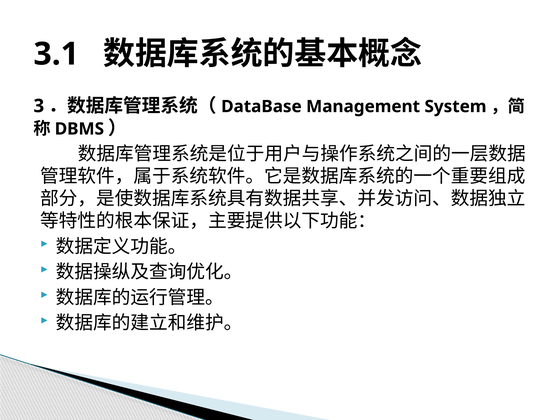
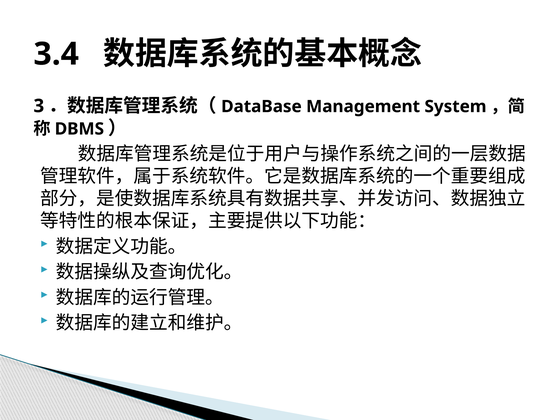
3.1: 3.1 -> 3.4
